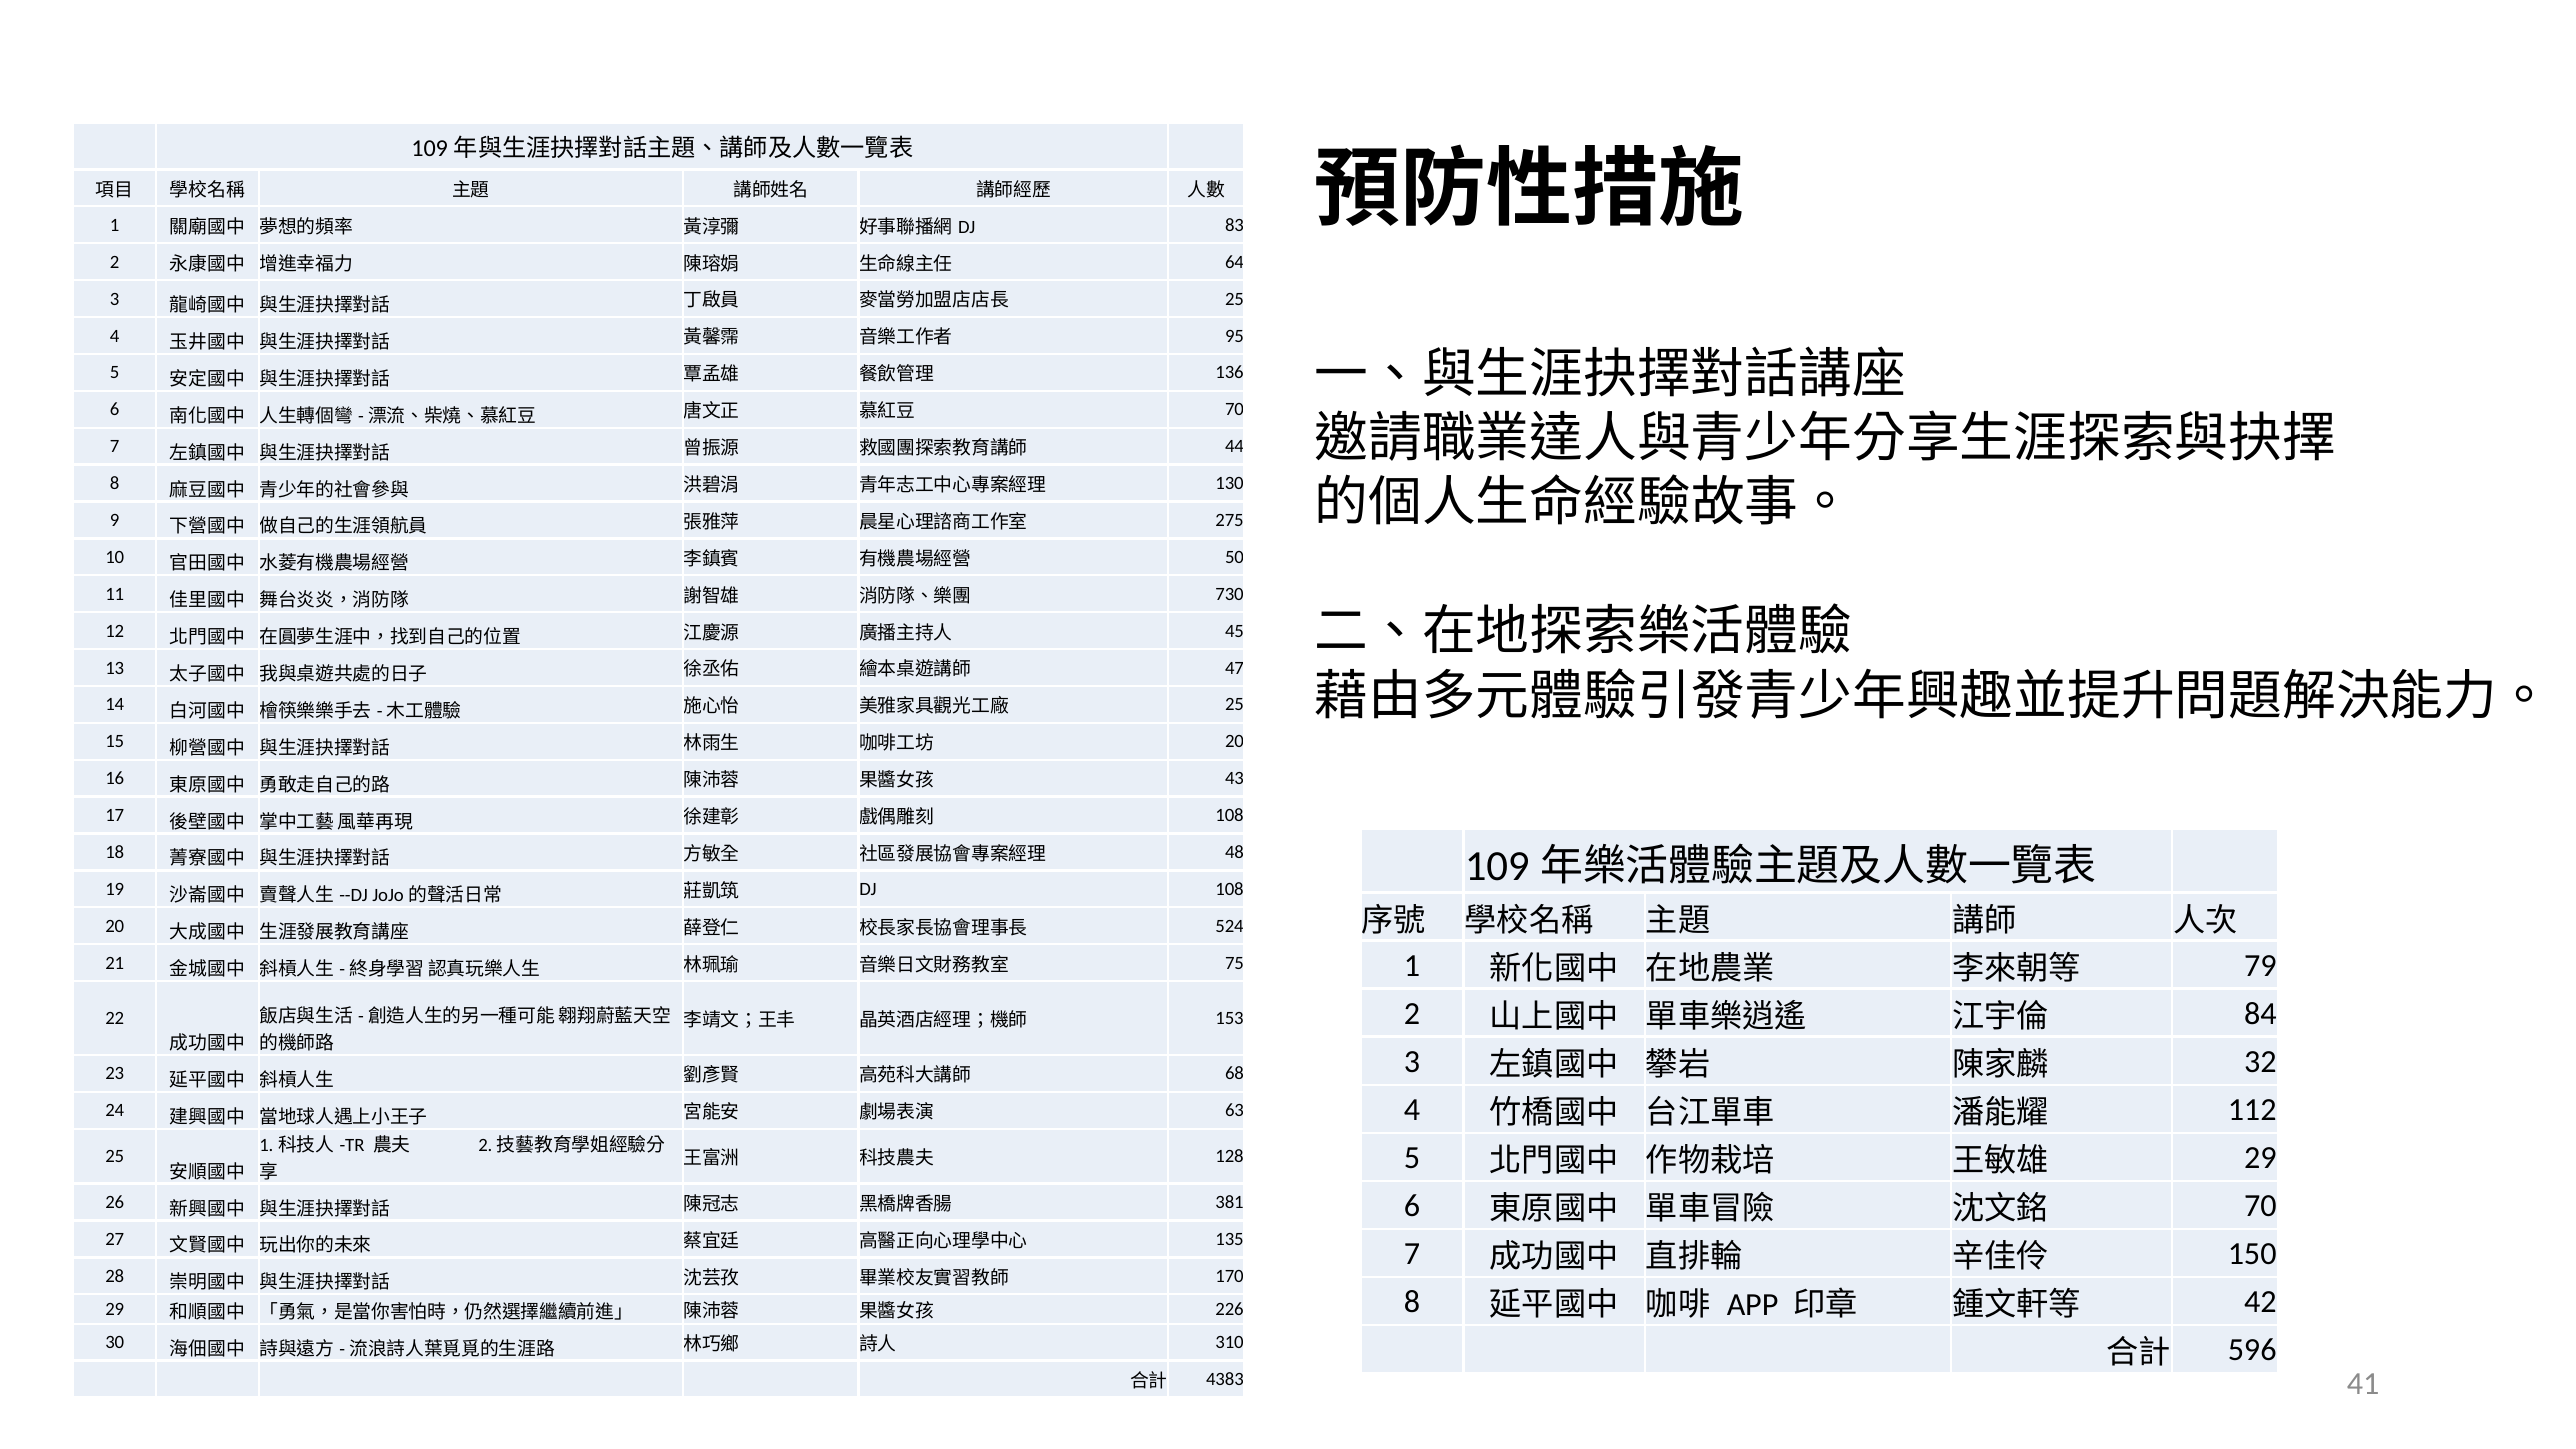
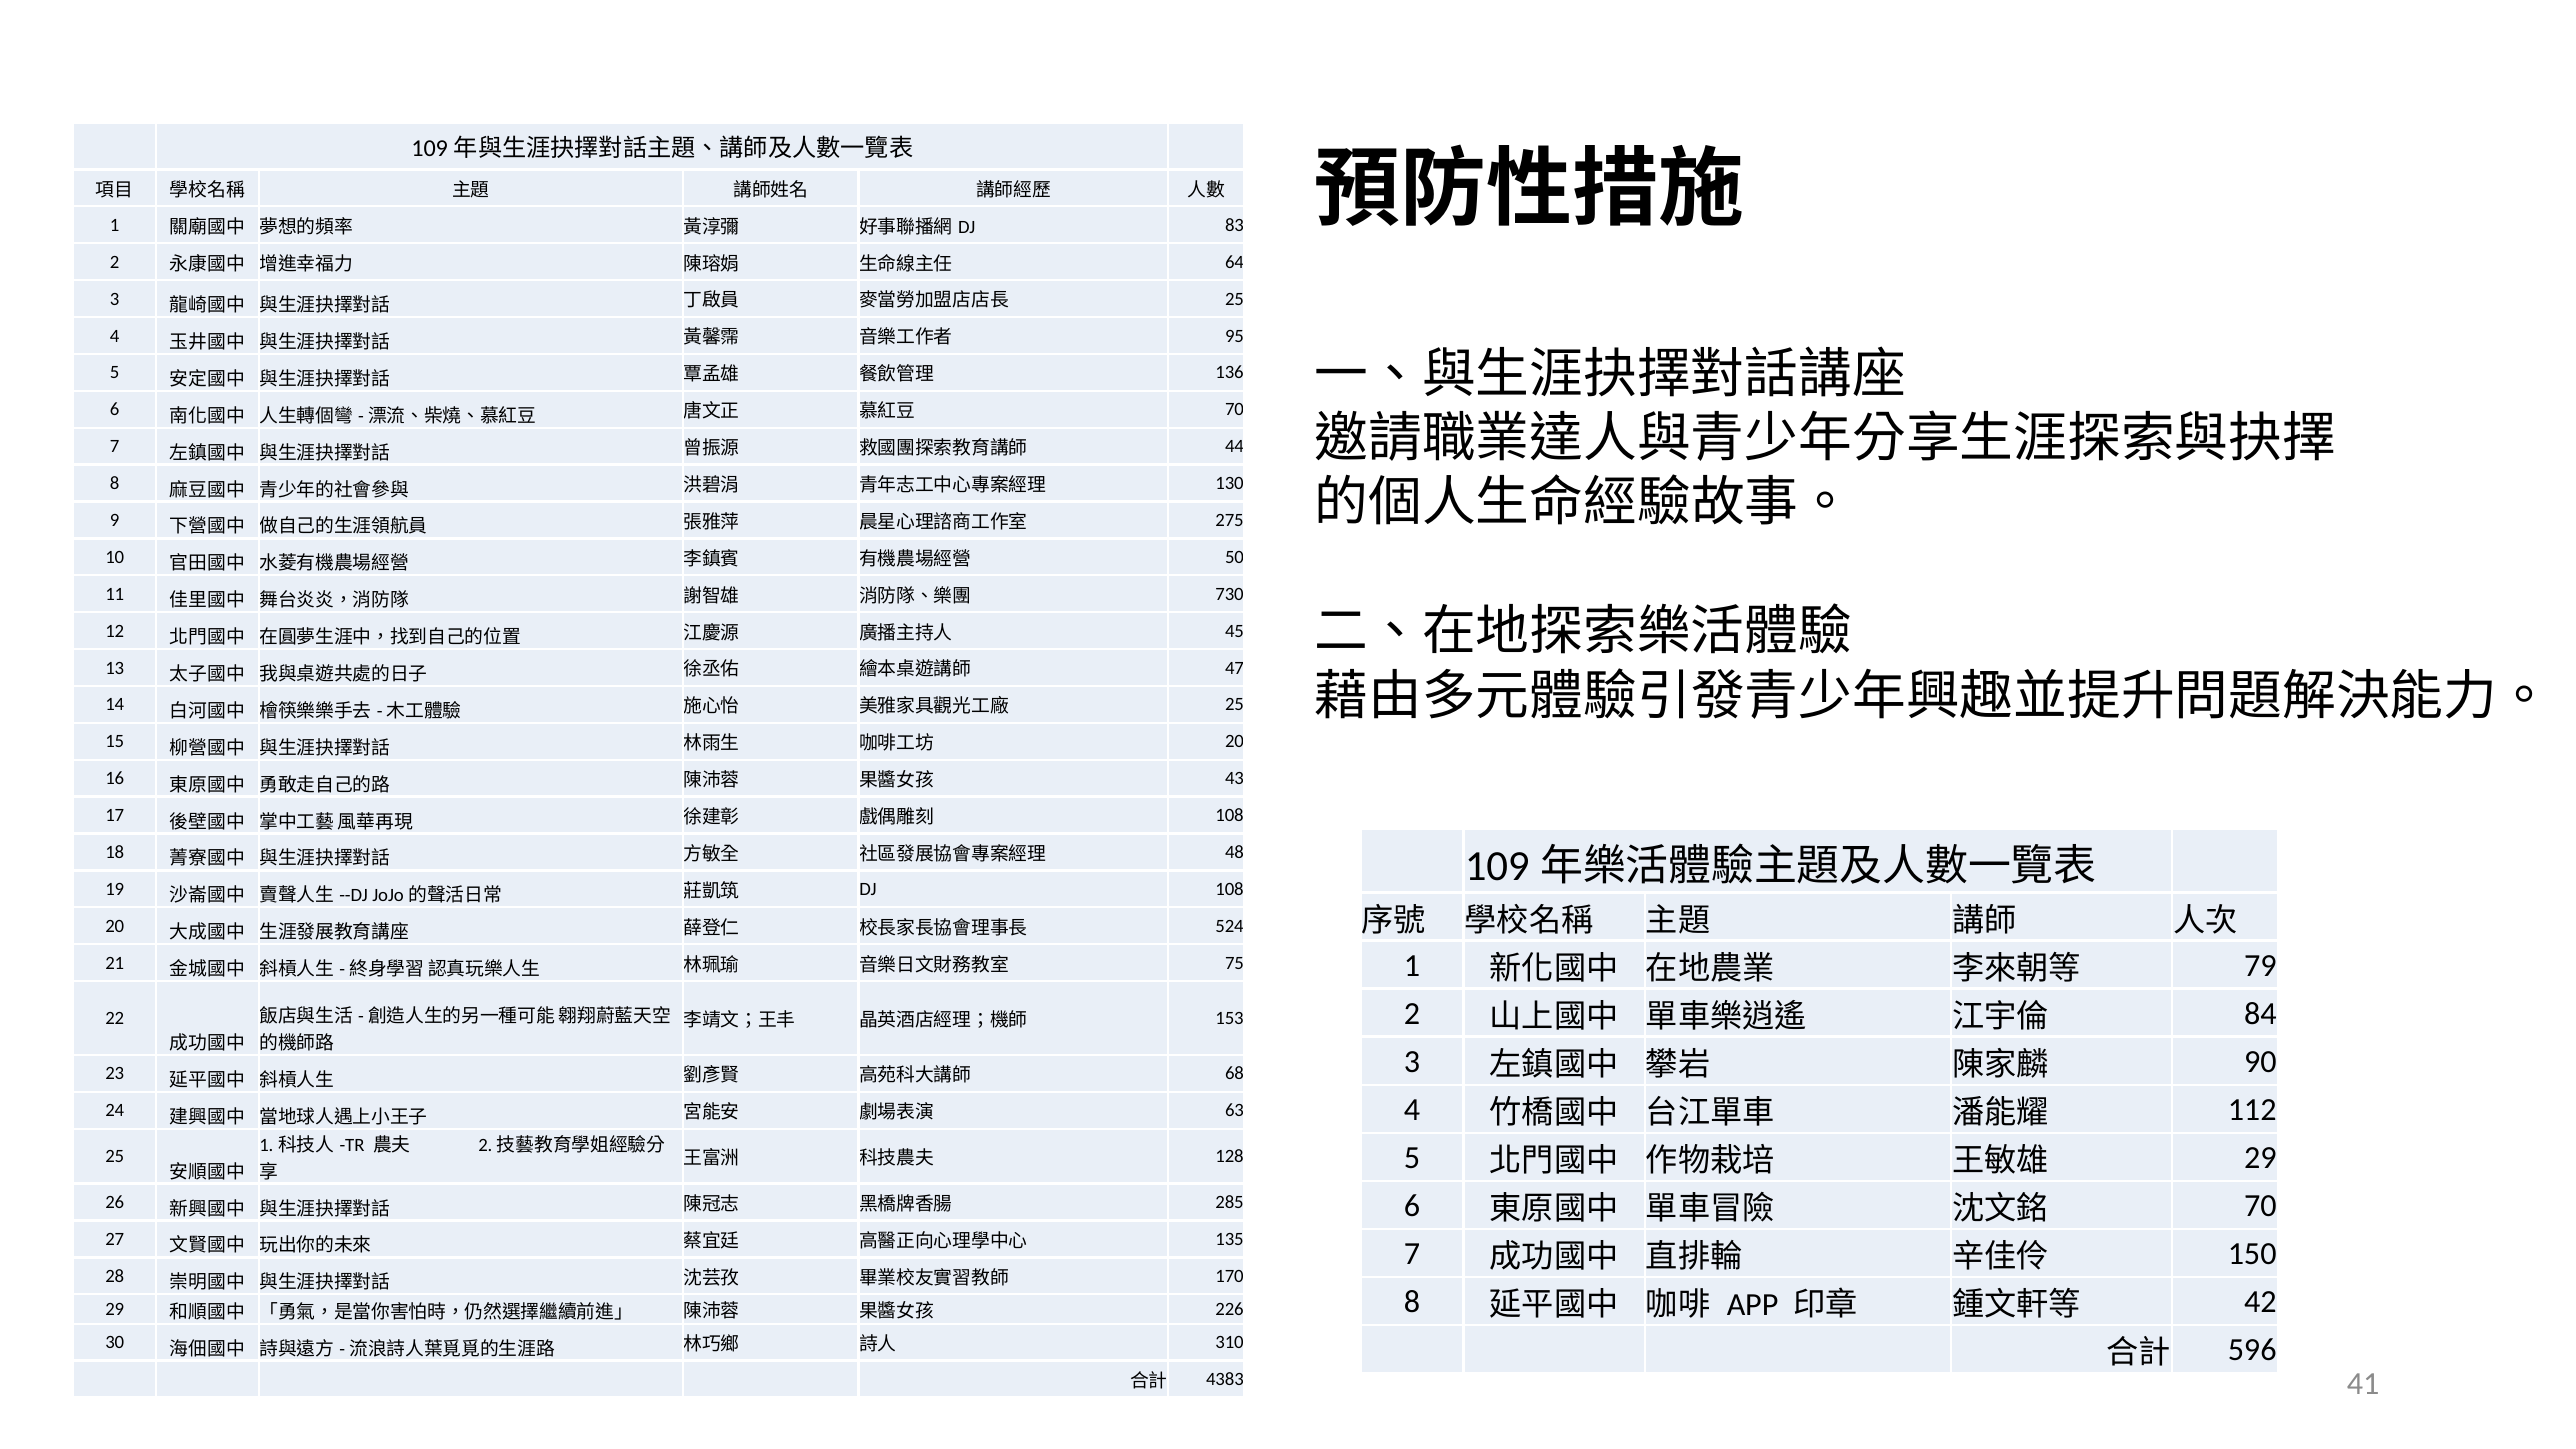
32: 32 -> 90
381: 381 -> 285
